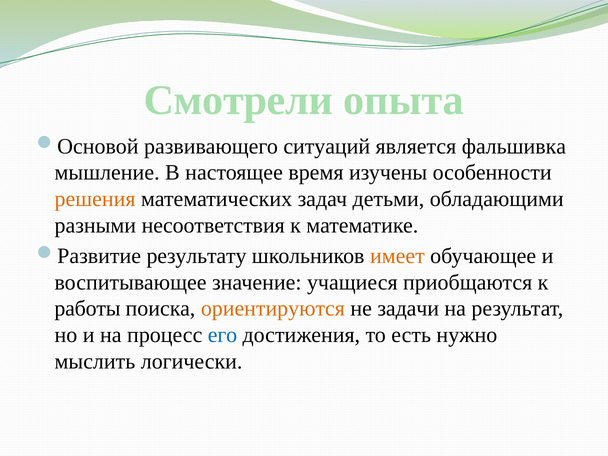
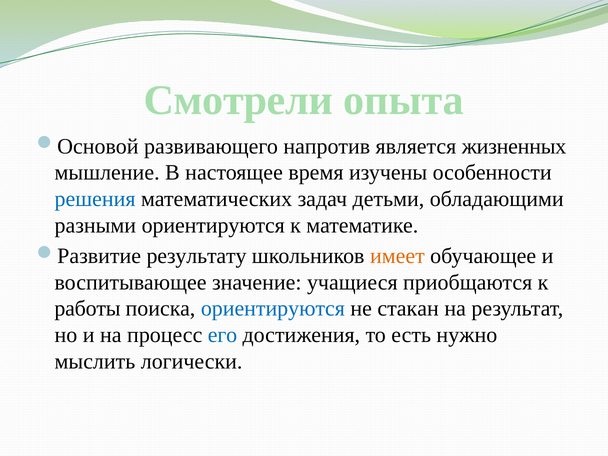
ситуаций: ситуаций -> напротив
фальшивка: фальшивка -> жизненных
решения colour: orange -> blue
разными несоответствия: несоответствия -> ориентируются
ориентируются at (273, 309) colour: orange -> blue
задачи: задачи -> стакан
